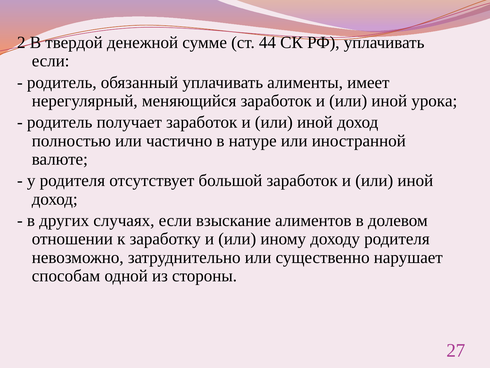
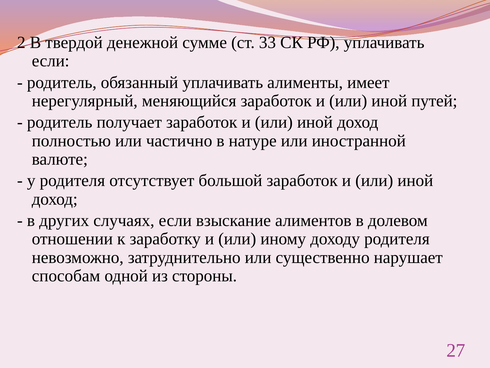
44: 44 -> 33
урока: урока -> путей
